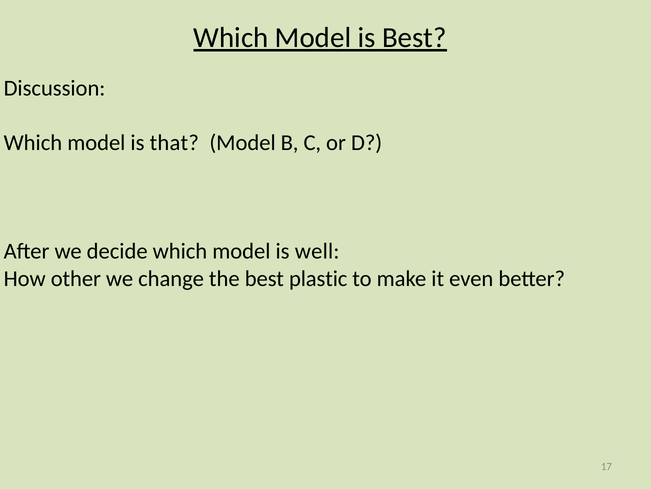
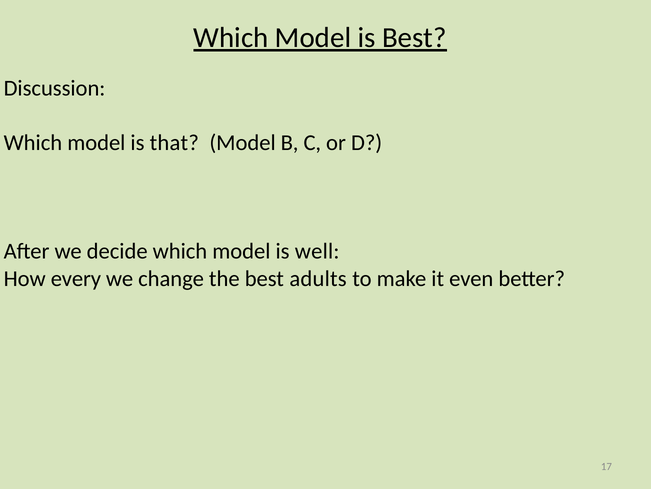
other: other -> every
plastic: plastic -> adults
